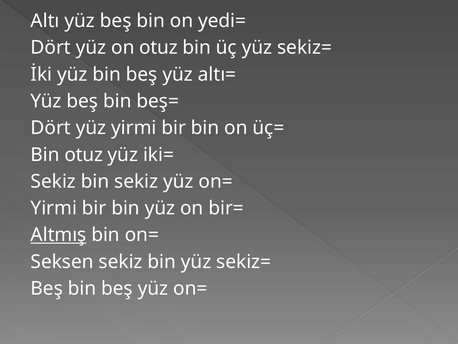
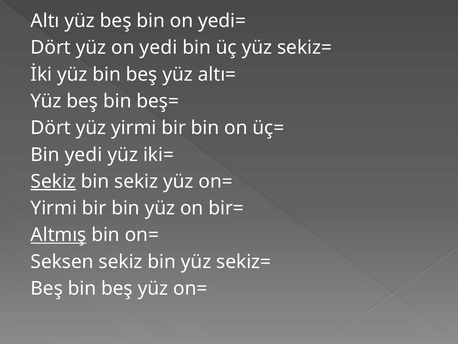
on otuz: otuz -> yedi
Bin otuz: otuz -> yedi
Sekiz at (53, 181) underline: none -> present
